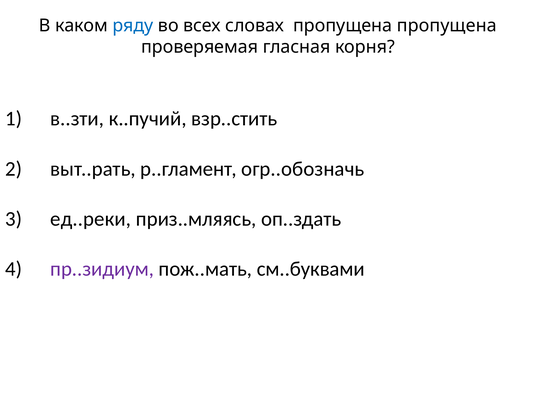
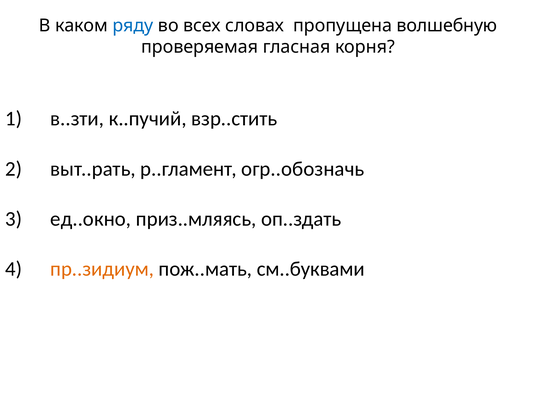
пропущена пропущена: пропущена -> волшебную
ед..реки: ед..реки -> ед..окно
пр..зидиум colour: purple -> orange
